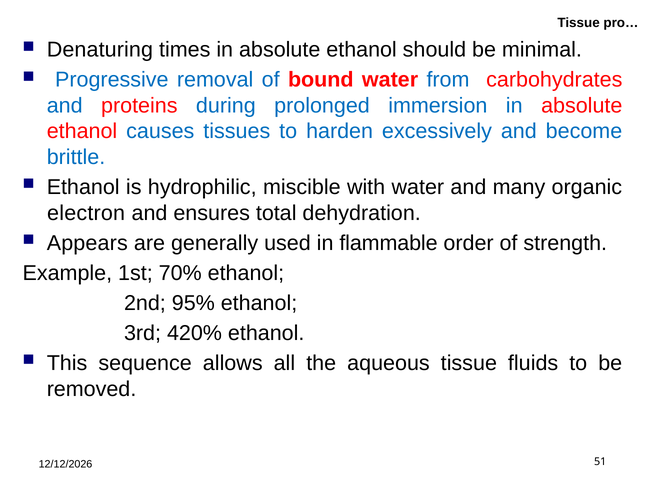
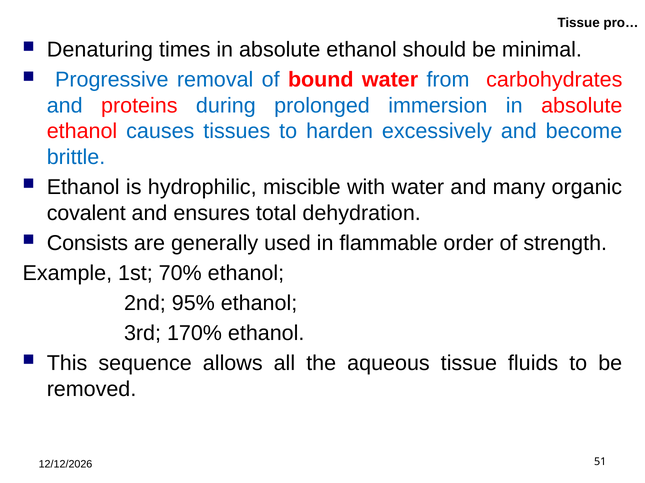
electron: electron -> covalent
Appears: Appears -> Consists
420%: 420% -> 170%
